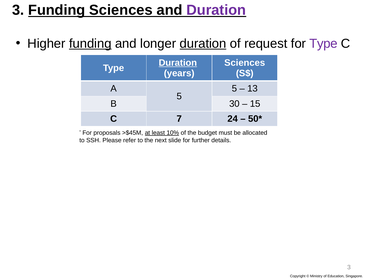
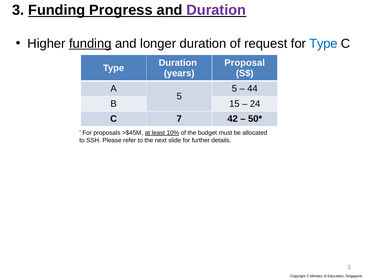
Funding Sciences: Sciences -> Progress
duration at (203, 44) underline: present -> none
Type at (323, 44) colour: purple -> blue
Duration at (178, 63) underline: present -> none
Sciences at (245, 63): Sciences -> Proposal
13: 13 -> 44
30: 30 -> 15
15: 15 -> 24
24: 24 -> 42
